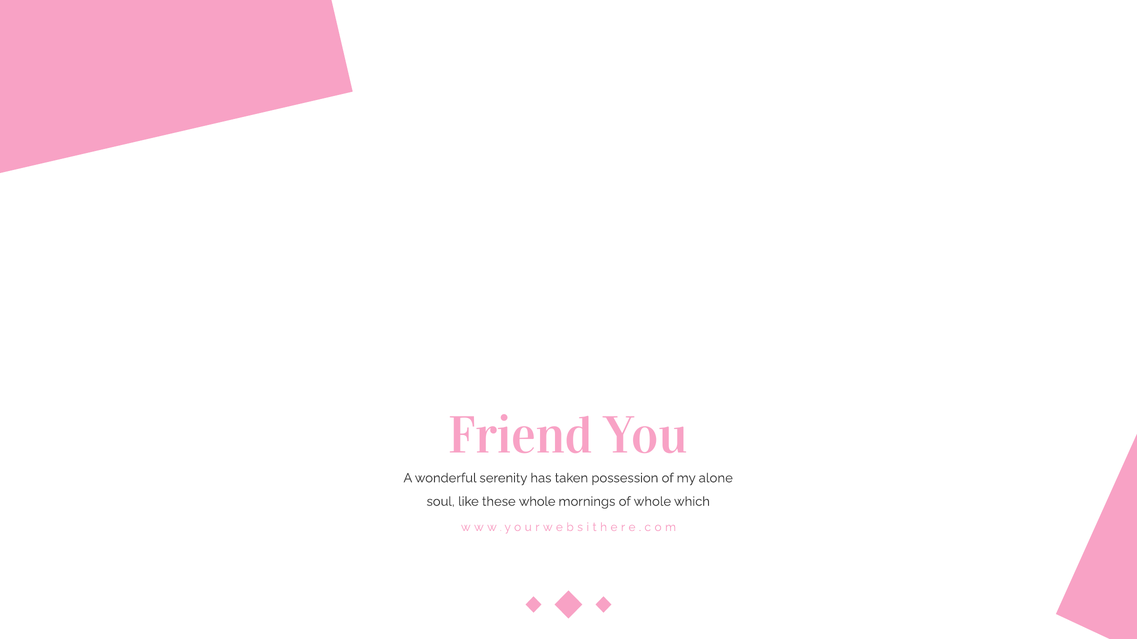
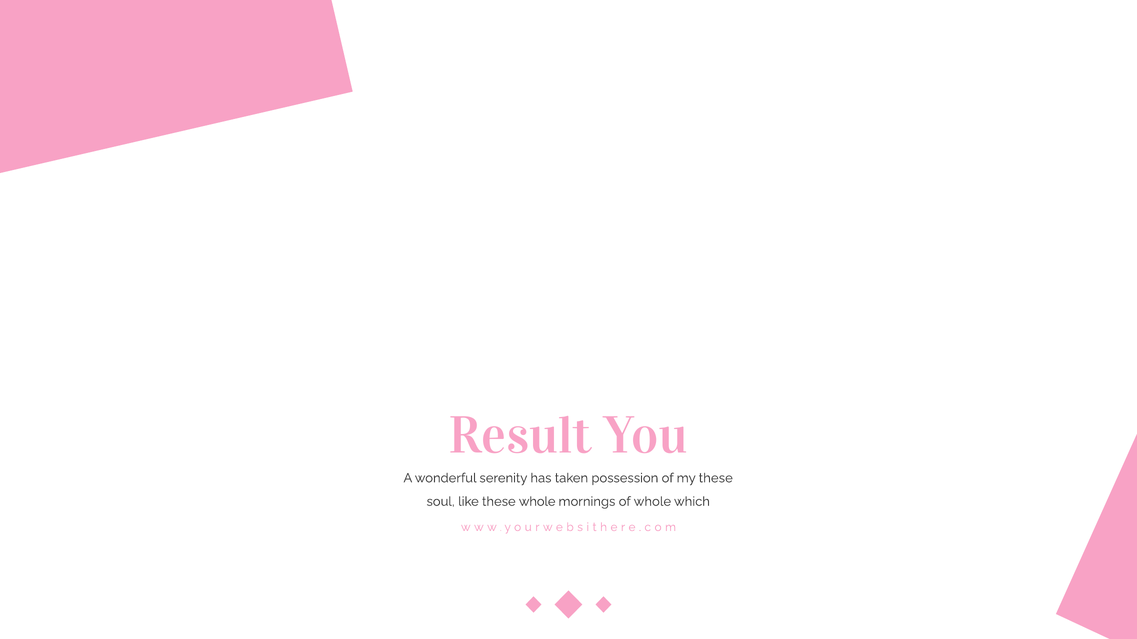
Friend: Friend -> Result
my alone: alone -> these
